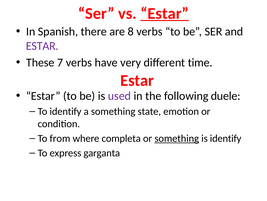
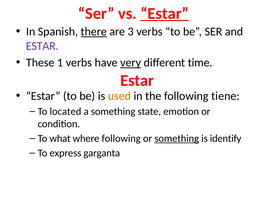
there underline: none -> present
8: 8 -> 3
7: 7 -> 1
very underline: none -> present
used colour: purple -> orange
duele: duele -> tiene
To identify: identify -> located
from: from -> what
where completa: completa -> following
